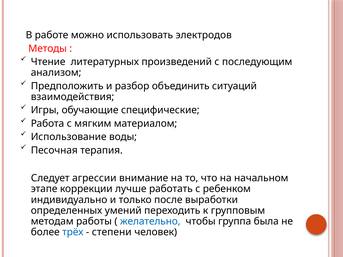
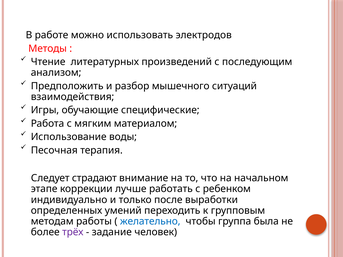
объединить: объединить -> мышечного
агрессии: агрессии -> страдают
трёх colour: blue -> purple
степени: степени -> задание
